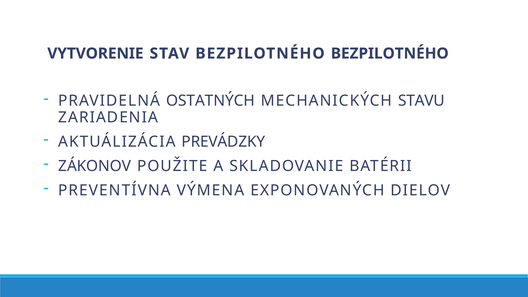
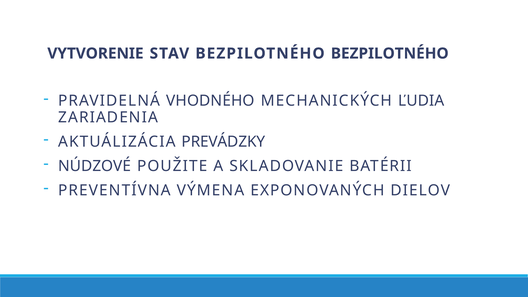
OSTATNÝCH: OSTATNÝCH -> VHODNÉHO
STAVU: STAVU -> ĽUDIA
ZÁKONOV: ZÁKONOV -> NÚDZOVÉ
